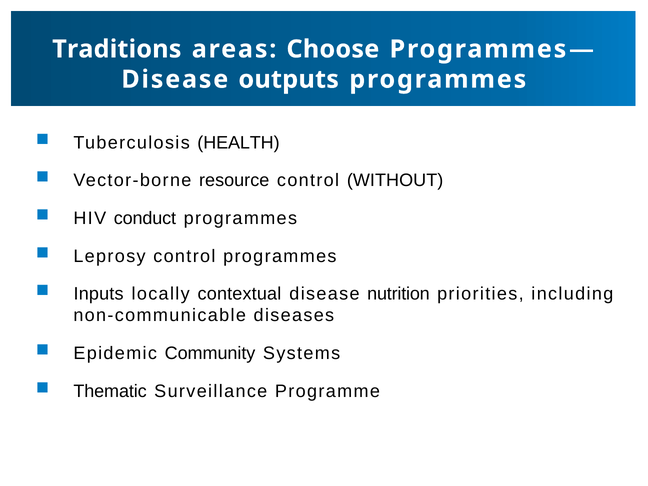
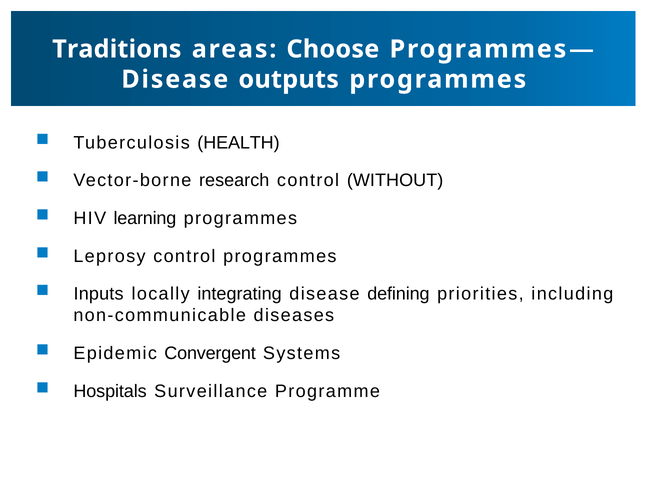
resource: resource -> research
conduct: conduct -> learning
contextual: contextual -> integrating
nutrition: nutrition -> defining
Community: Community -> Convergent
Thematic: Thematic -> Hospitals
